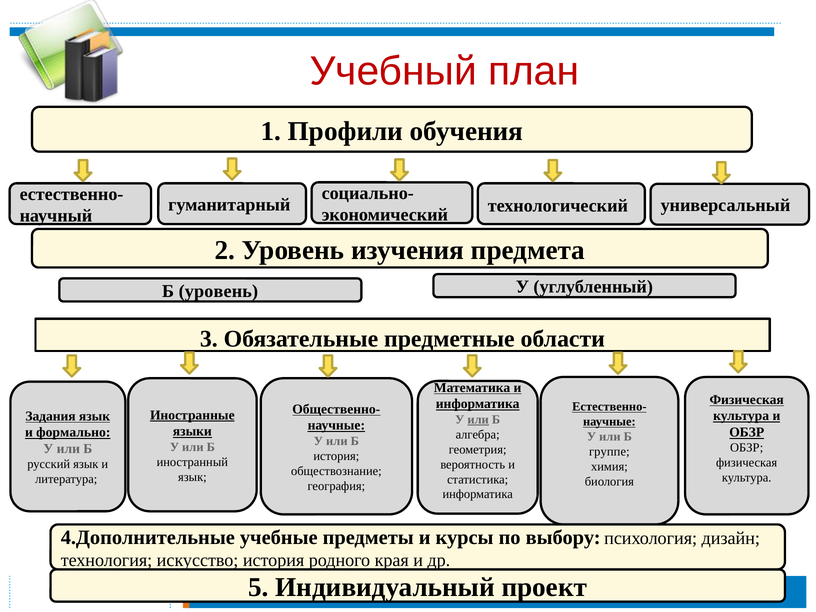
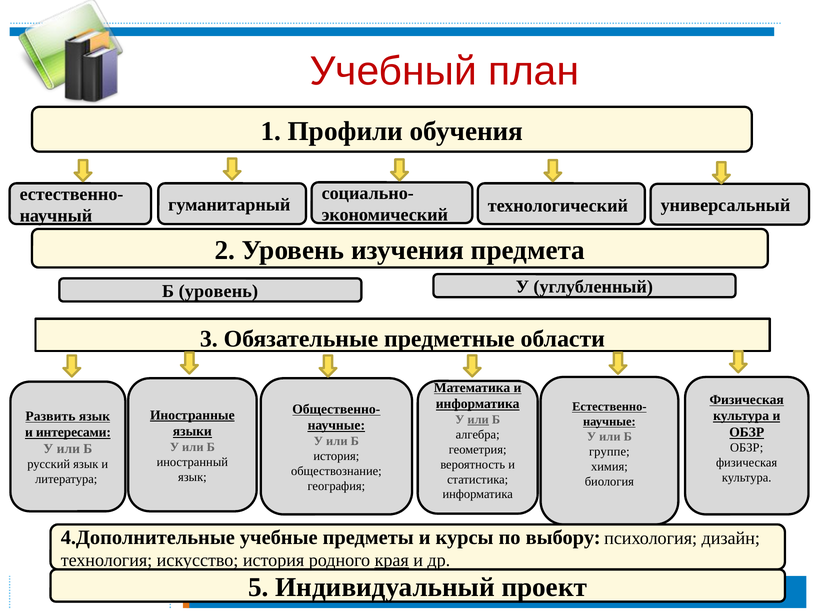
Задания: Задания -> Развить
формально: формально -> интересами
края underline: none -> present
